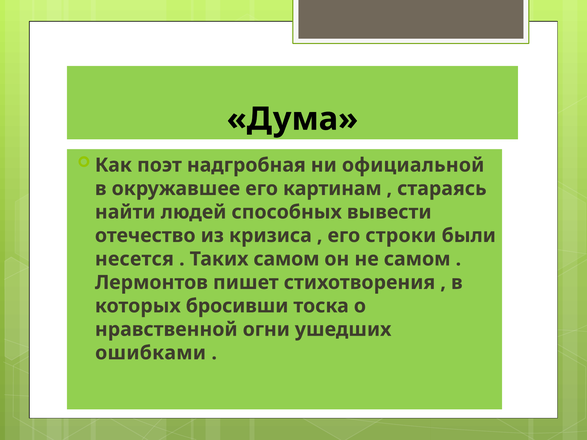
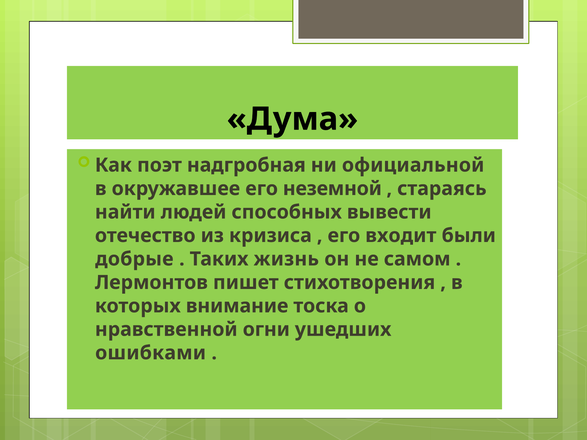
картинам: картинам -> неземной
строки: строки -> входит
несется: несется -> добрые
Таких самом: самом -> жизнь
бросивши: бросивши -> внимание
